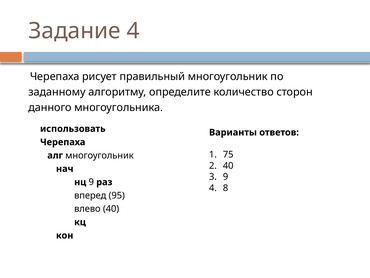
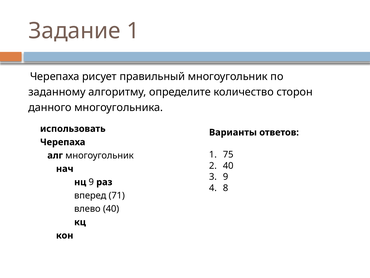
Задание 4: 4 -> 1
95: 95 -> 71
